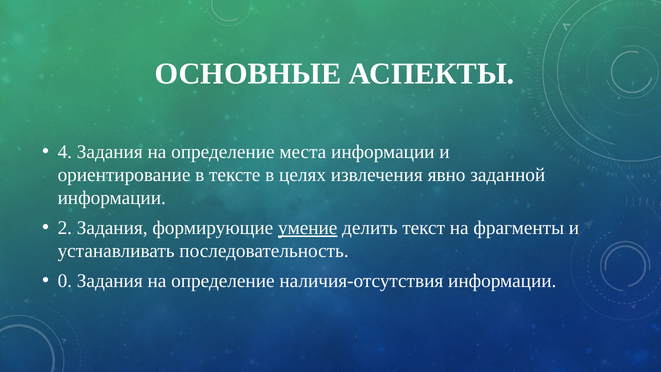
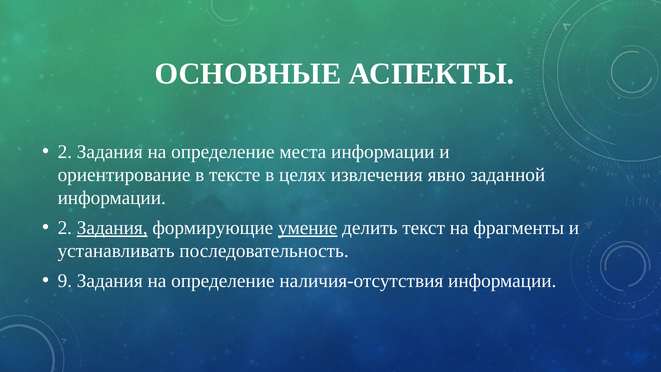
4 at (65, 152): 4 -> 2
Задания at (112, 228) underline: none -> present
0: 0 -> 9
